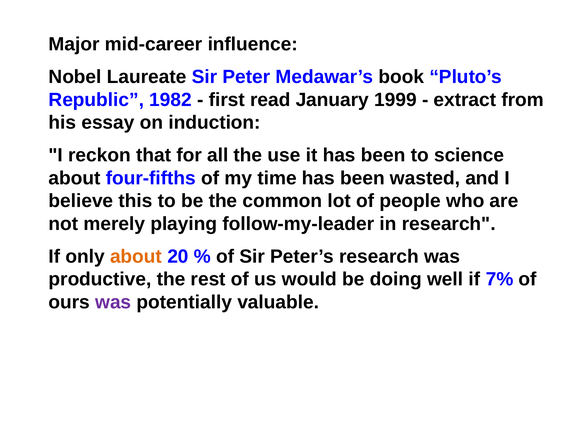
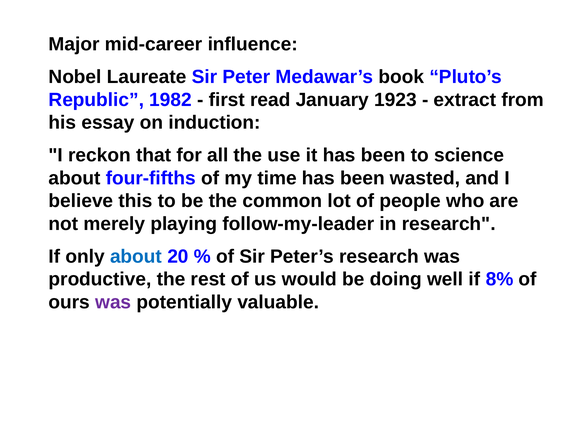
1999: 1999 -> 1923
about at (136, 256) colour: orange -> blue
7%: 7% -> 8%
